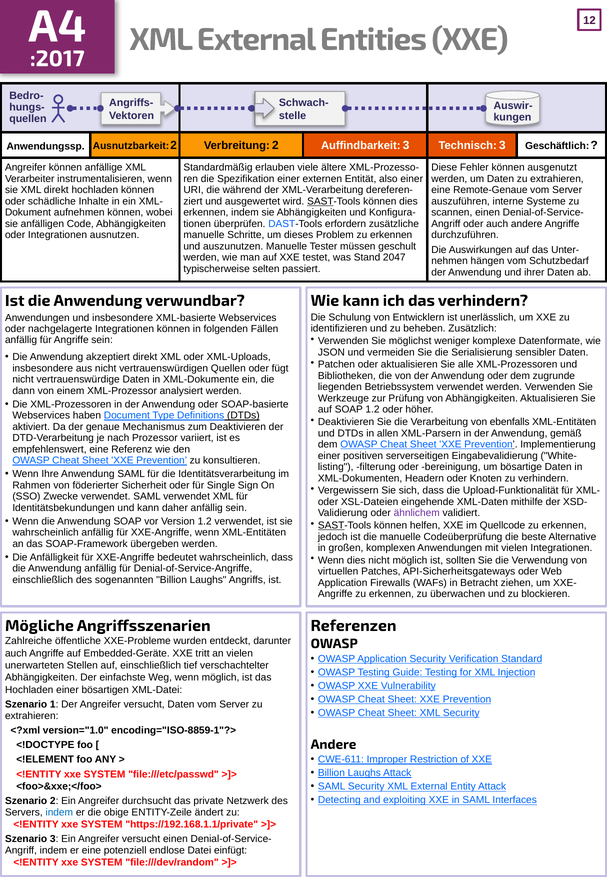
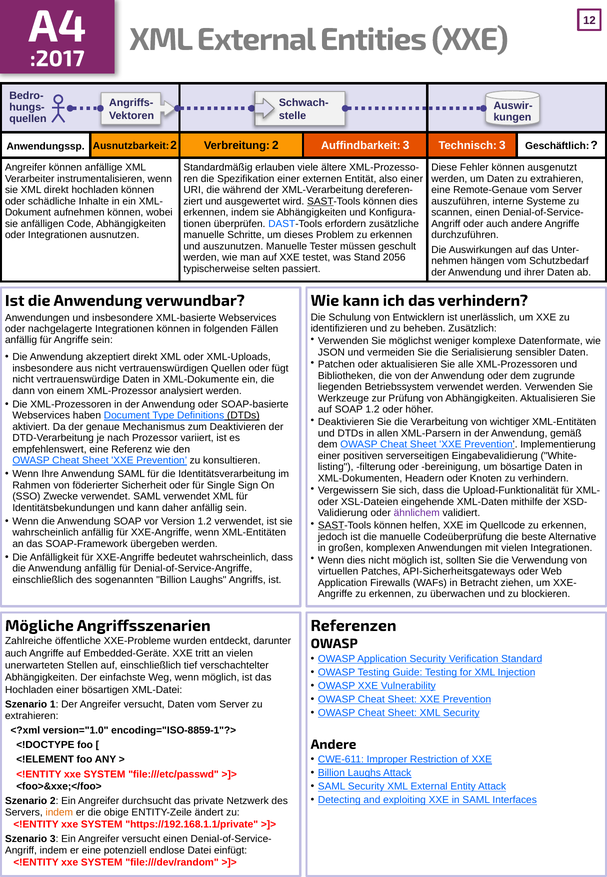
2047: 2047 -> 2056
ebenfalls: ebenfalls -> wichtiger
indem at (59, 812) colour: blue -> orange
